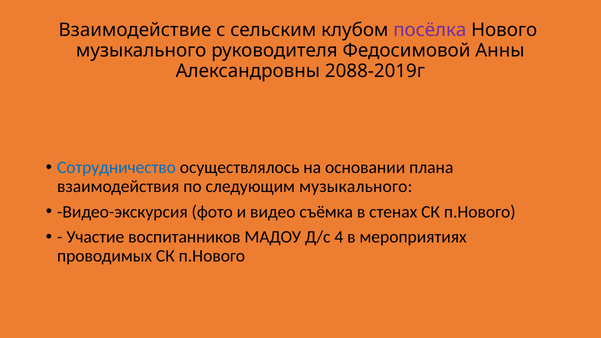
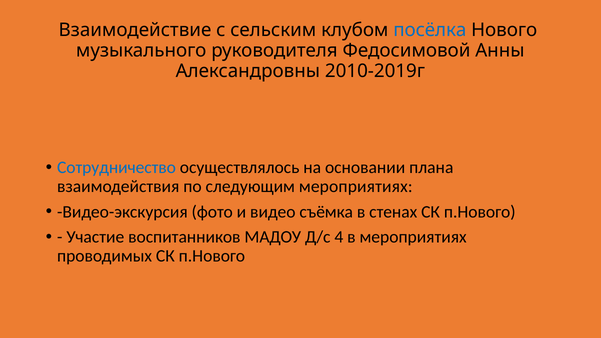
посёлка colour: purple -> blue
2088-2019г: 2088-2019г -> 2010-2019г
следующим музыкального: музыкального -> мероприятиях
